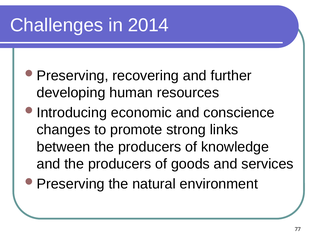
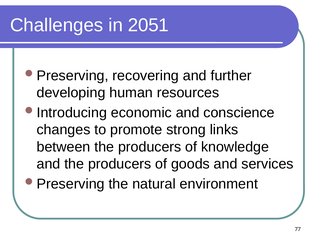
2014: 2014 -> 2051
